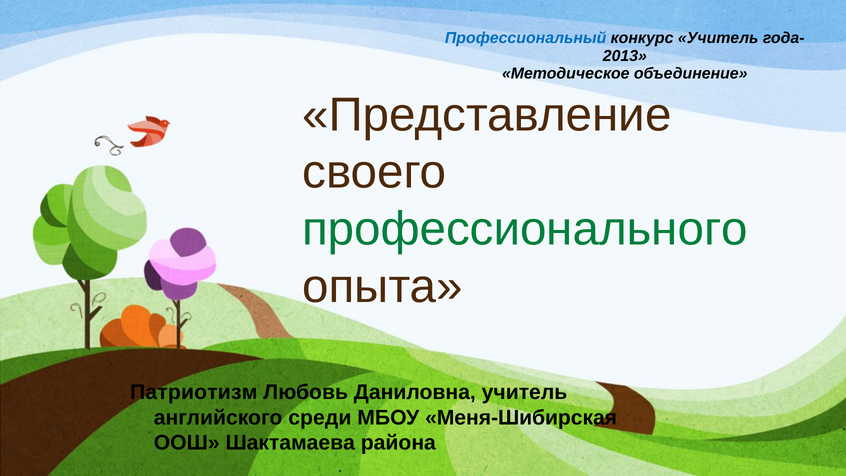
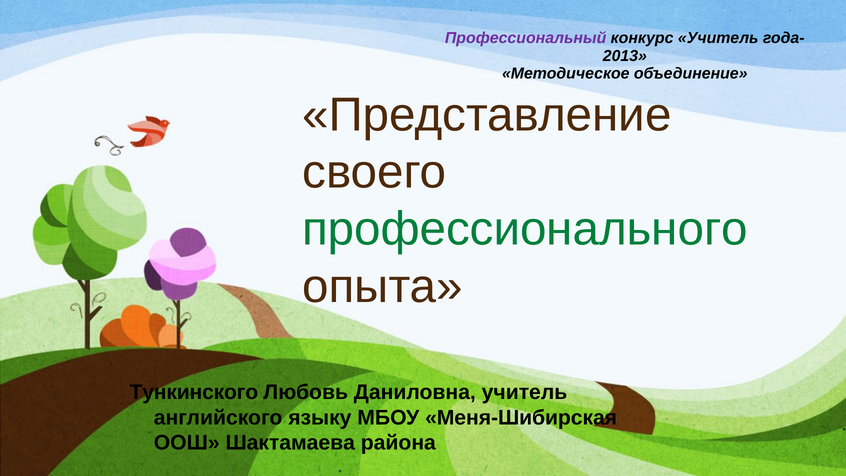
Профессиональный colour: blue -> purple
Патриотизм: Патриотизм -> Тункинского
среди: среди -> языку
